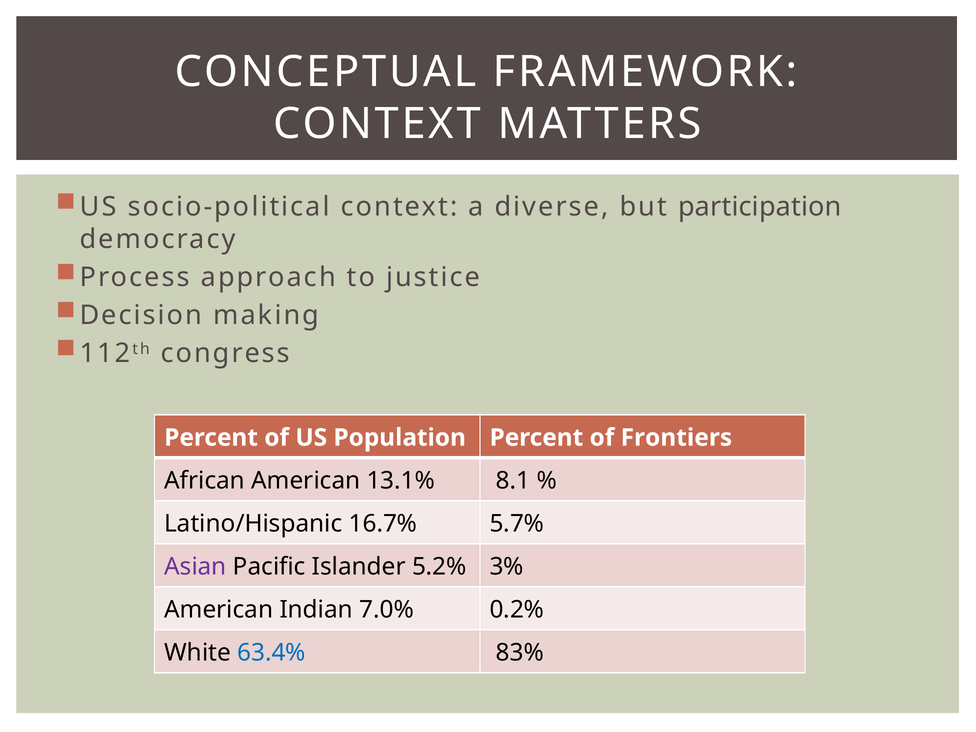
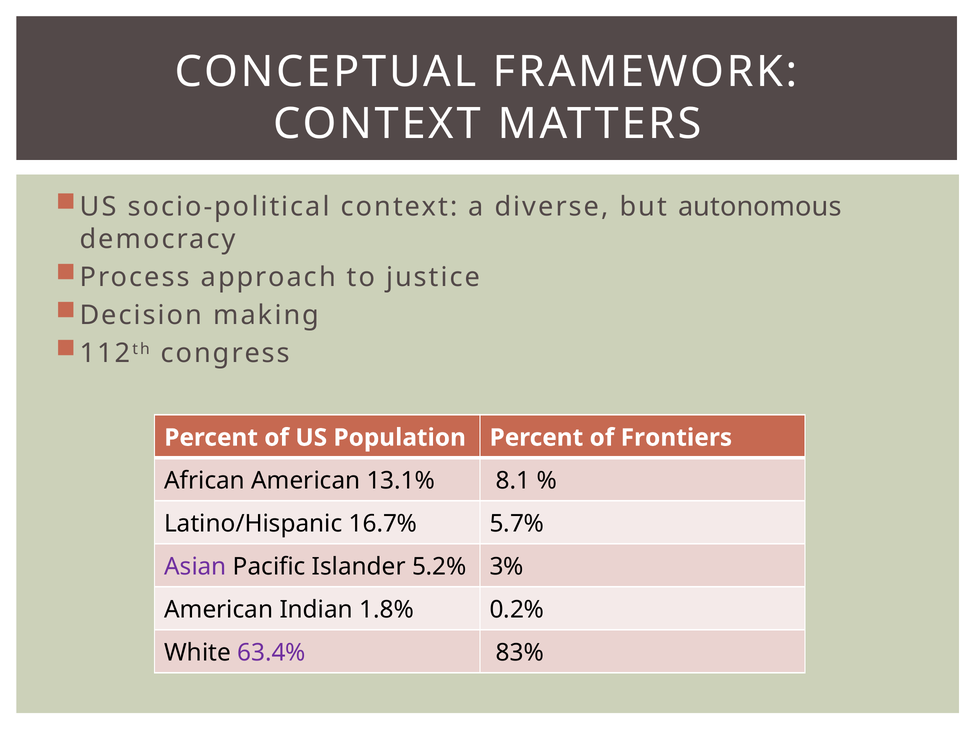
participation: participation -> autonomous
7.0%: 7.0% -> 1.8%
63.4% colour: blue -> purple
